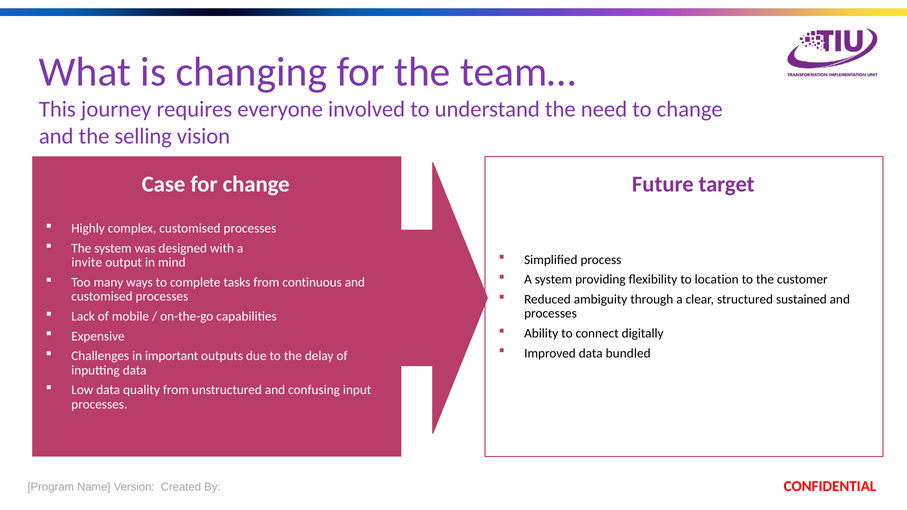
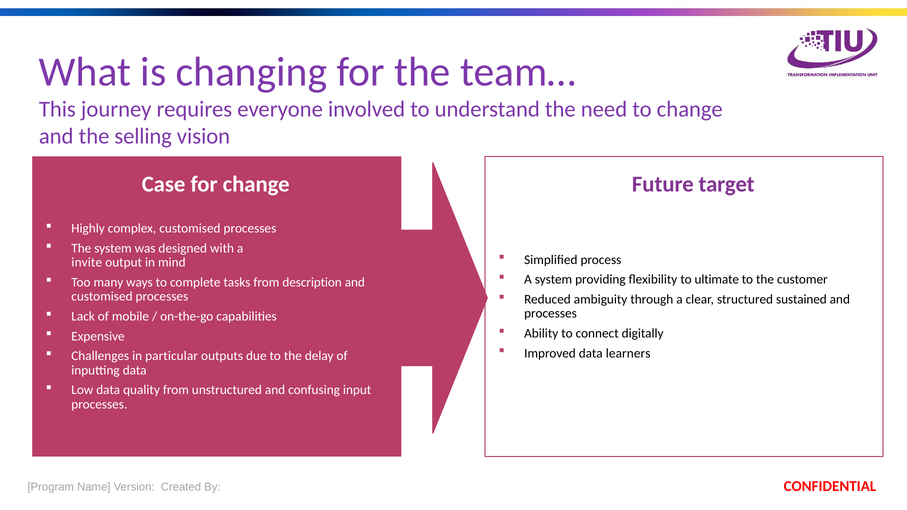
location: location -> ultimate
continuous: continuous -> description
bundled: bundled -> learners
important: important -> particular
